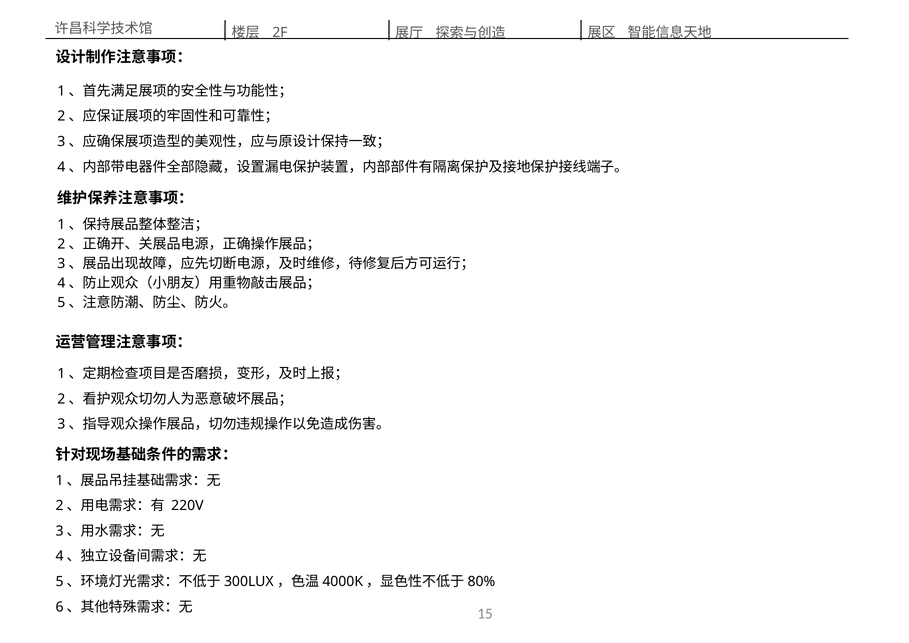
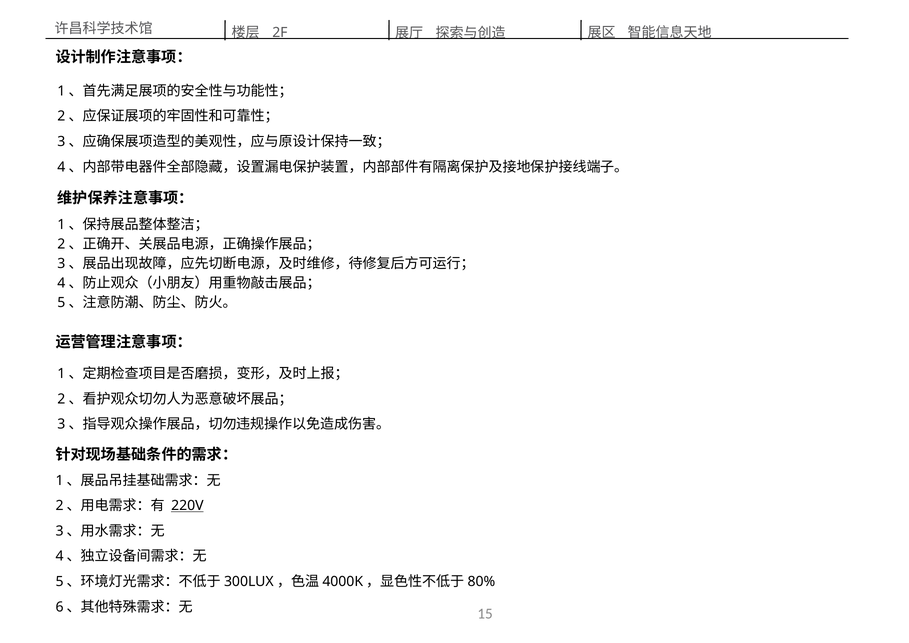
220V underline: none -> present
